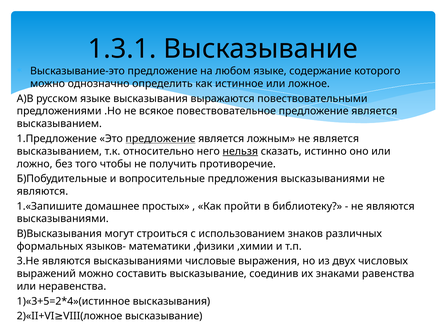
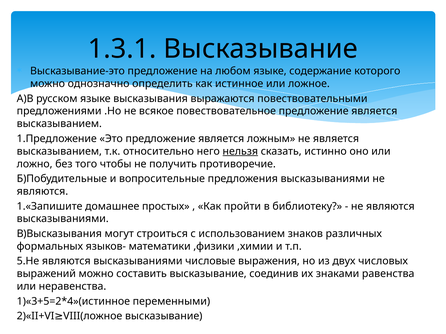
предложение at (161, 139) underline: present -> none
3.Не: 3.Не -> 5.Не
высказывания at (171, 302): высказывания -> переменными
